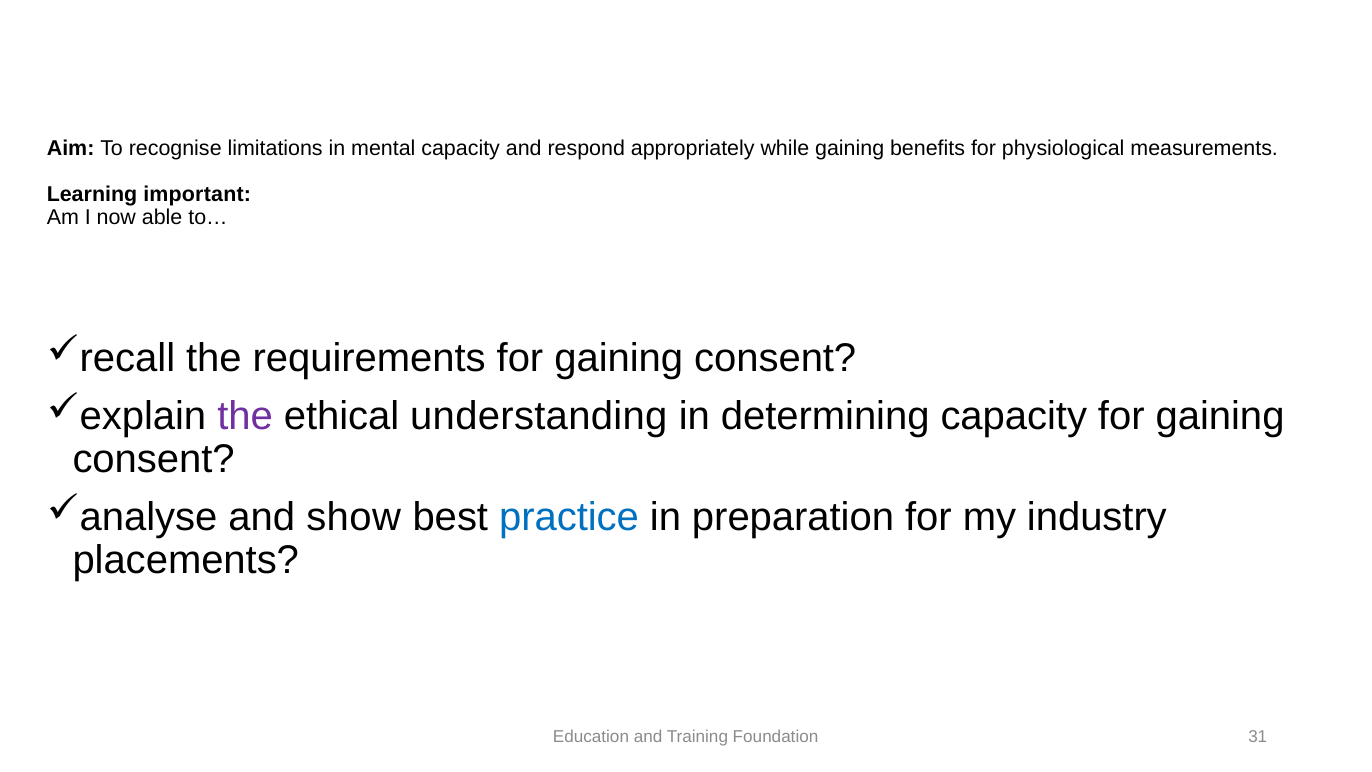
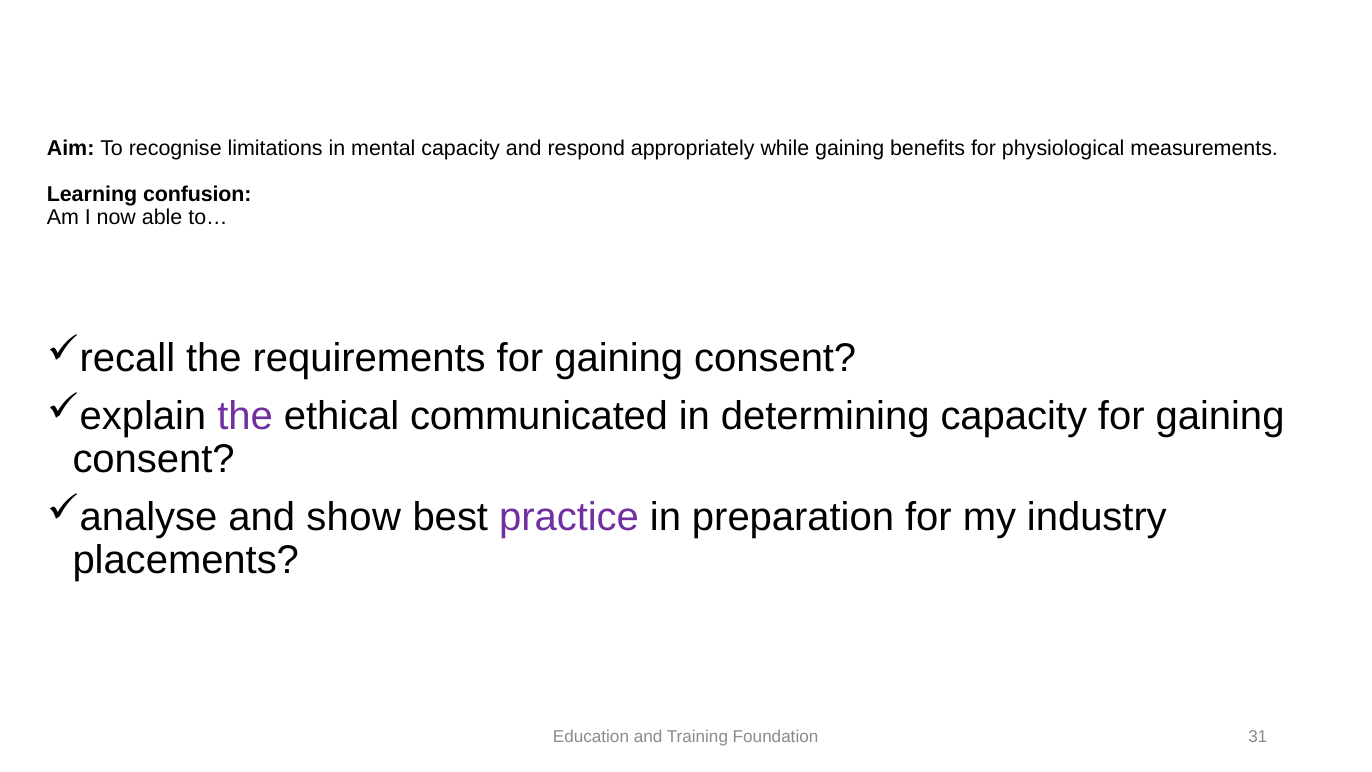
important: important -> confusion
understanding: understanding -> communicated
practice colour: blue -> purple
